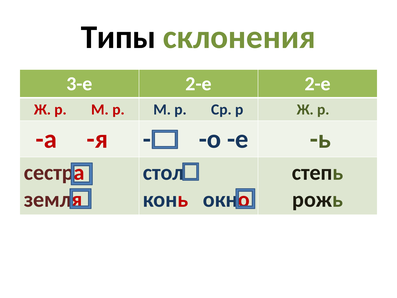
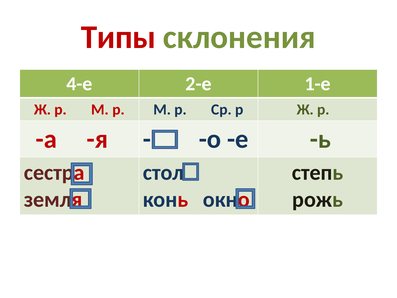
Типы colour: black -> red
3-е: 3-е -> 4-е
2-е 2-е: 2-е -> 1-е
